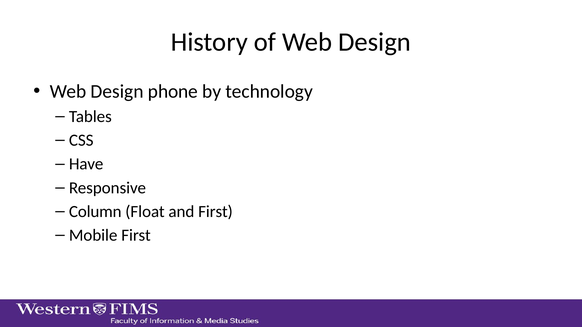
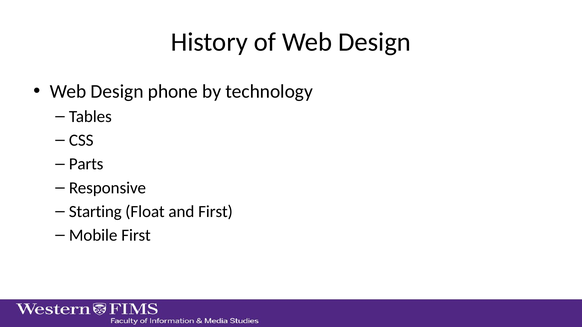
Have: Have -> Parts
Column: Column -> Starting
